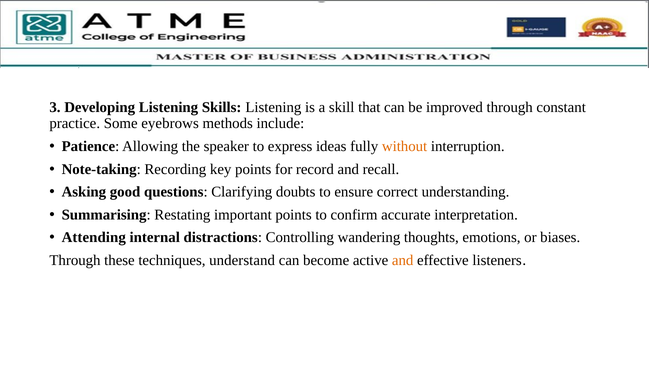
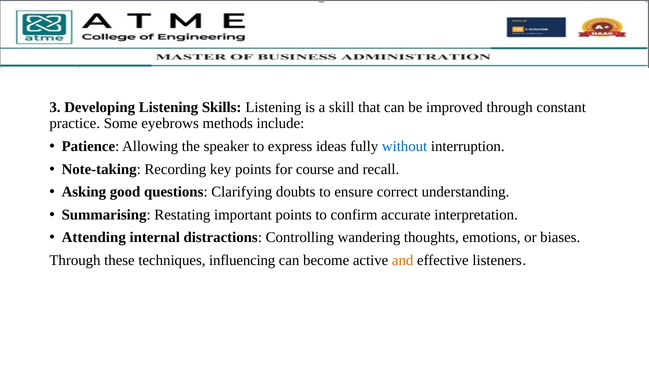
without colour: orange -> blue
record: record -> course
understand: understand -> influencing
